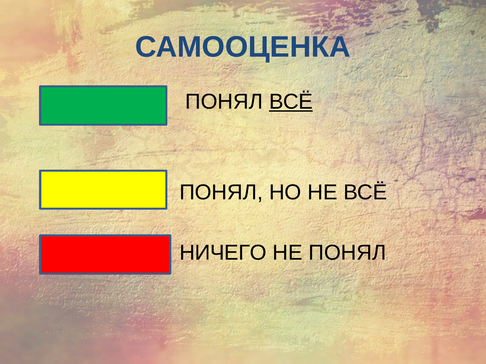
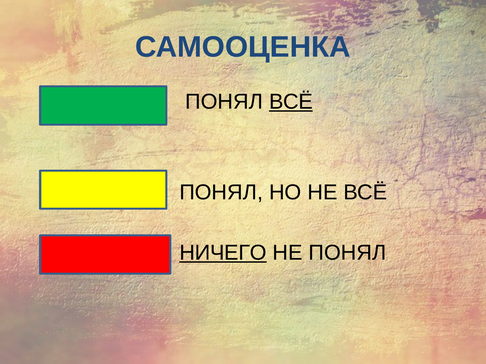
НИЧЕГО underline: none -> present
